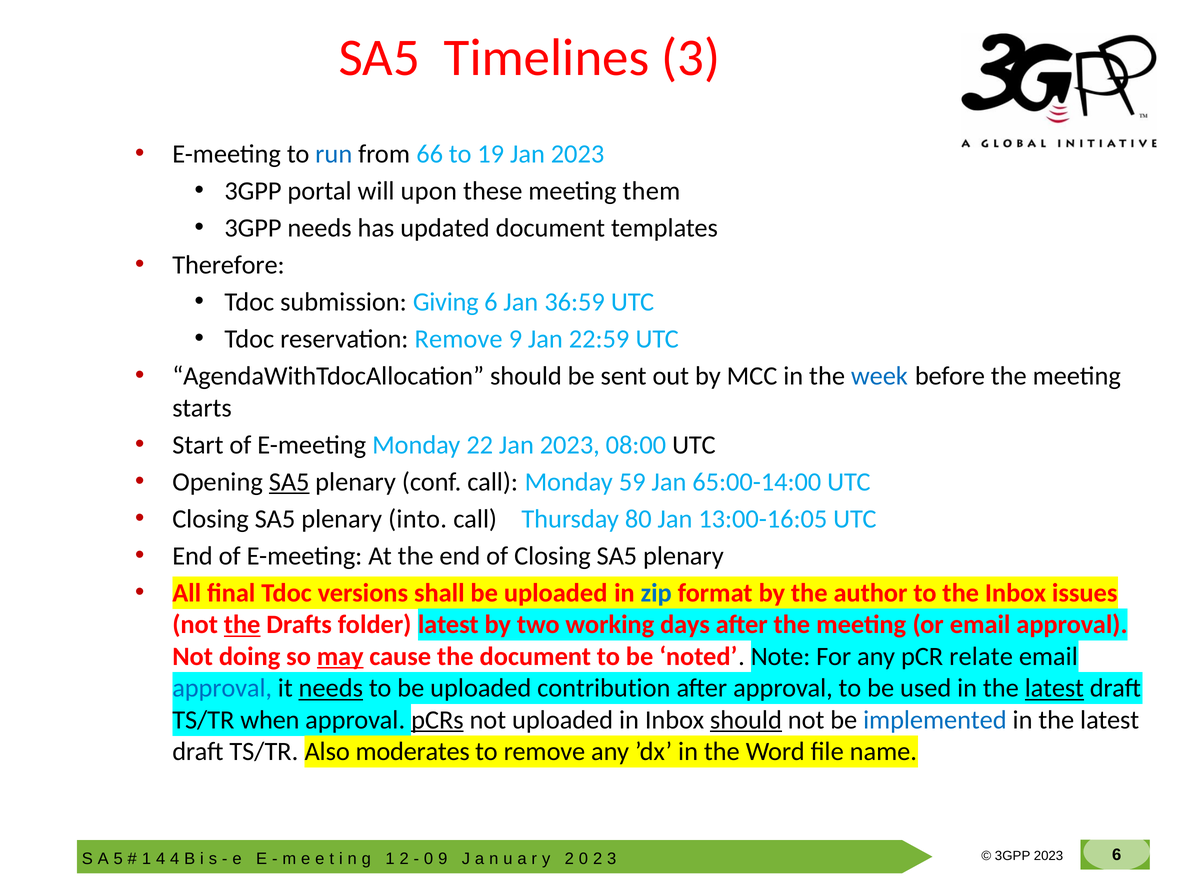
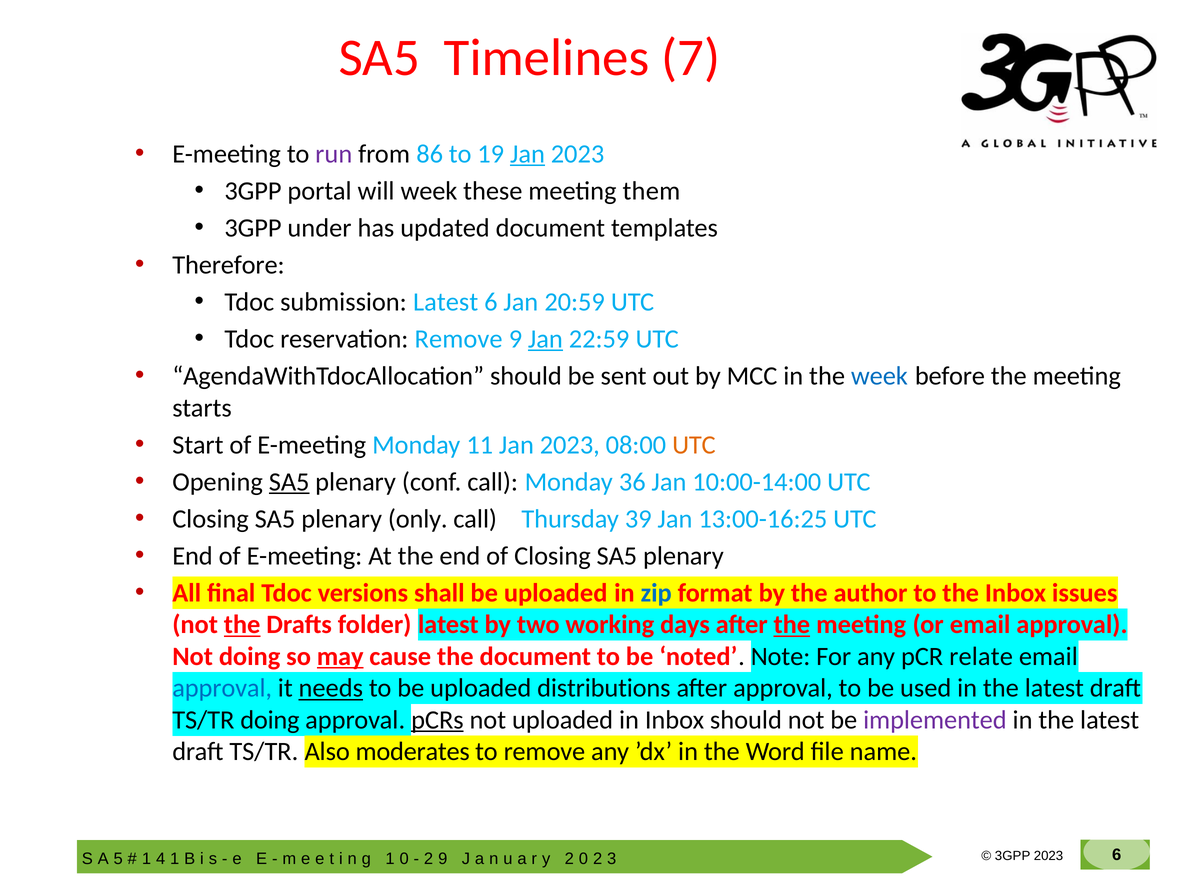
Timelines 3: 3 -> 7
run colour: blue -> purple
66: 66 -> 86
Jan at (527, 154) underline: none -> present
will upon: upon -> week
3GPP needs: needs -> under
submission Giving: Giving -> Latest
36:59: 36:59 -> 20:59
Jan at (545, 339) underline: none -> present
22: 22 -> 11
UTC at (694, 445) colour: black -> orange
59: 59 -> 36
65:00-14:00: 65:00-14:00 -> 10:00-14:00
into: into -> only
80: 80 -> 39
13:00-16:05: 13:00-16:05 -> 13:00-16:25
the at (792, 625) underline: none -> present
contribution: contribution -> distributions
latest at (1054, 688) underline: present -> none
TS/TR when: when -> doing
should at (746, 720) underline: present -> none
implemented colour: blue -> purple
4 at (175, 859): 4 -> 1
1 2: 2 -> 0
0 at (429, 859): 0 -> 2
